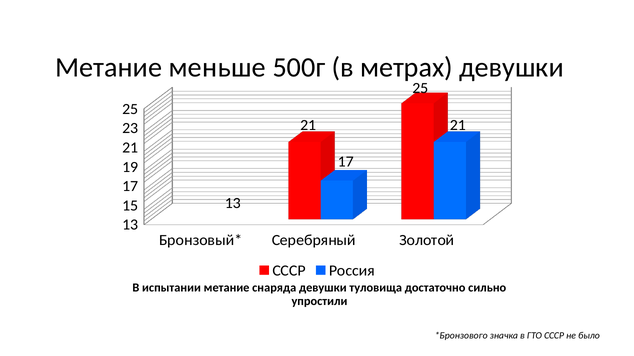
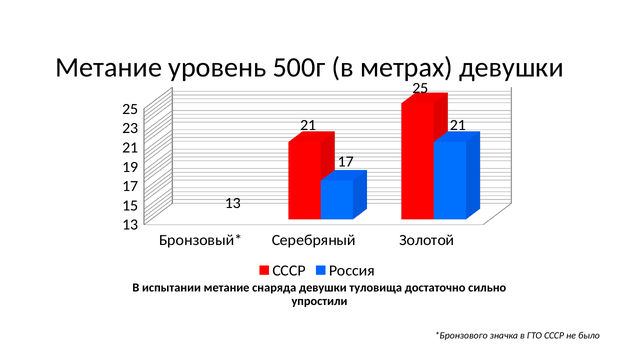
меньше: меньше -> уровень
